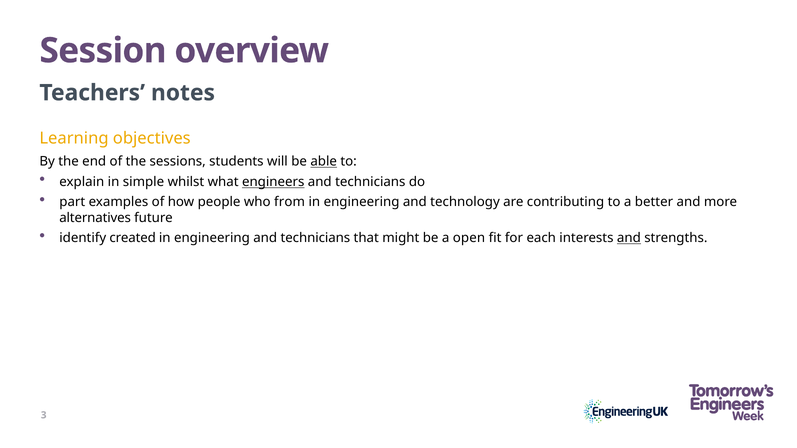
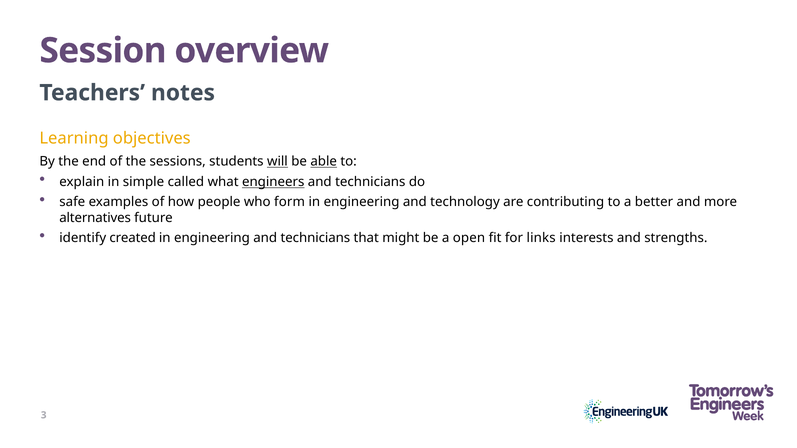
will underline: none -> present
whilst: whilst -> called
part: part -> safe
from: from -> form
each: each -> links
and at (629, 238) underline: present -> none
